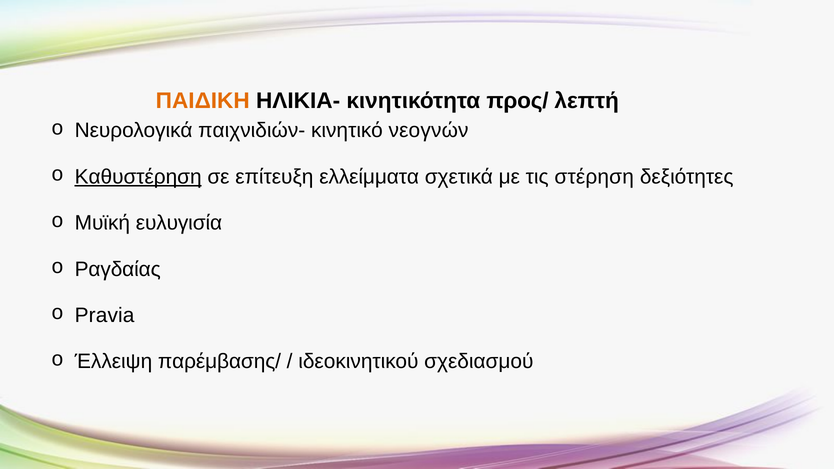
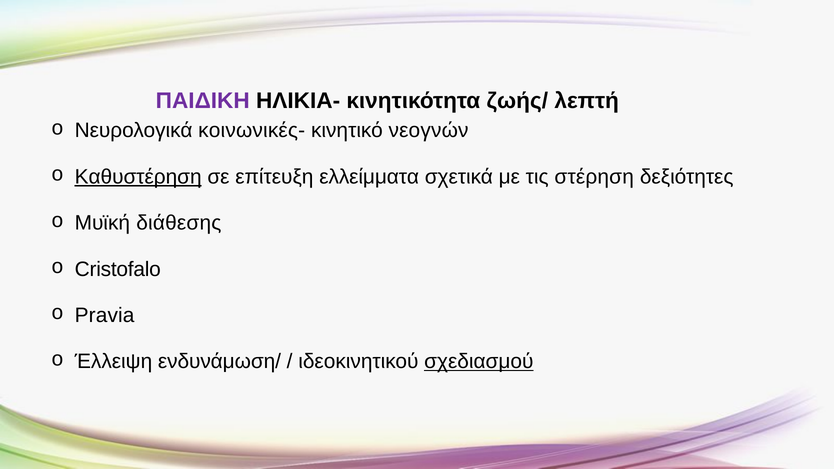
ΠΑΙΔΙΚΗ colour: orange -> purple
προς/: προς/ -> ζωής/
παιχνιδιών-: παιχνιδιών- -> κοινωνικές-
ευλυγισία: ευλυγισία -> διάθεσης
Ραγδαίας: Ραγδαίας -> Cristofalo
παρέμβασης/: παρέμβασης/ -> ενδυνάμωση/
σχεδιασμού underline: none -> present
